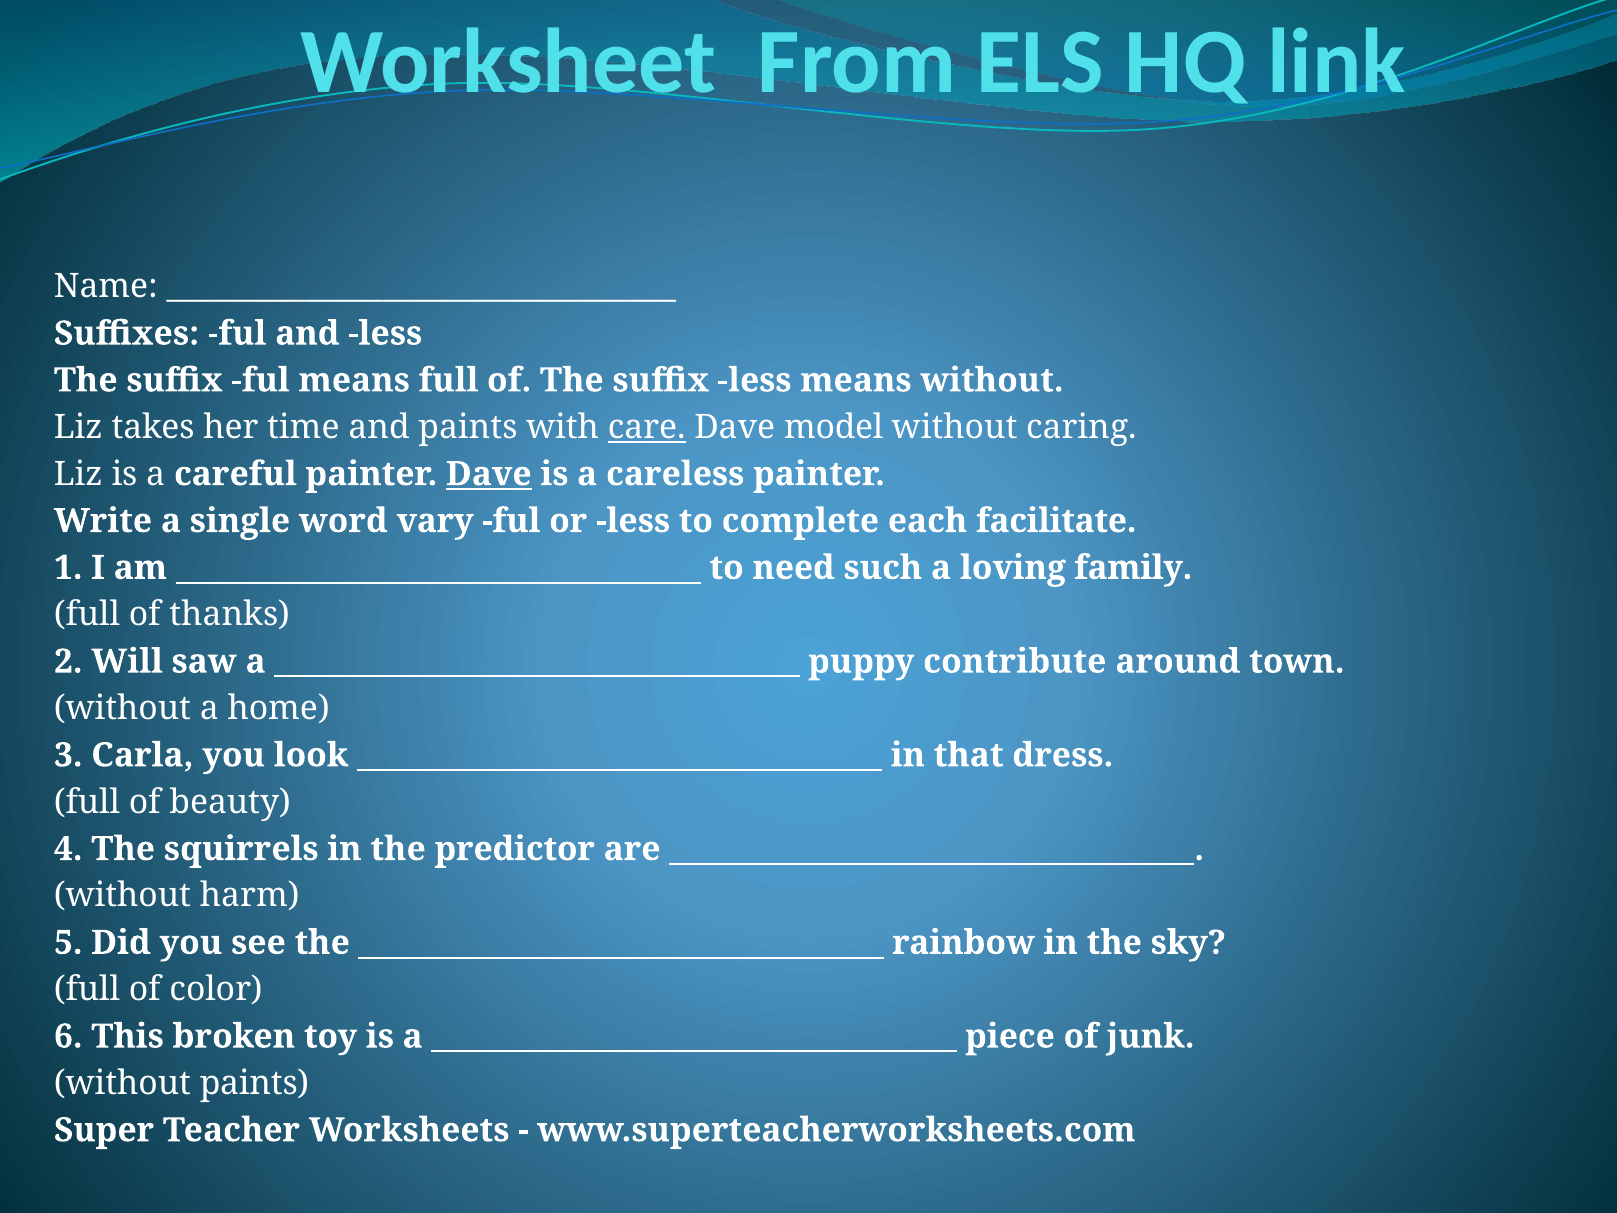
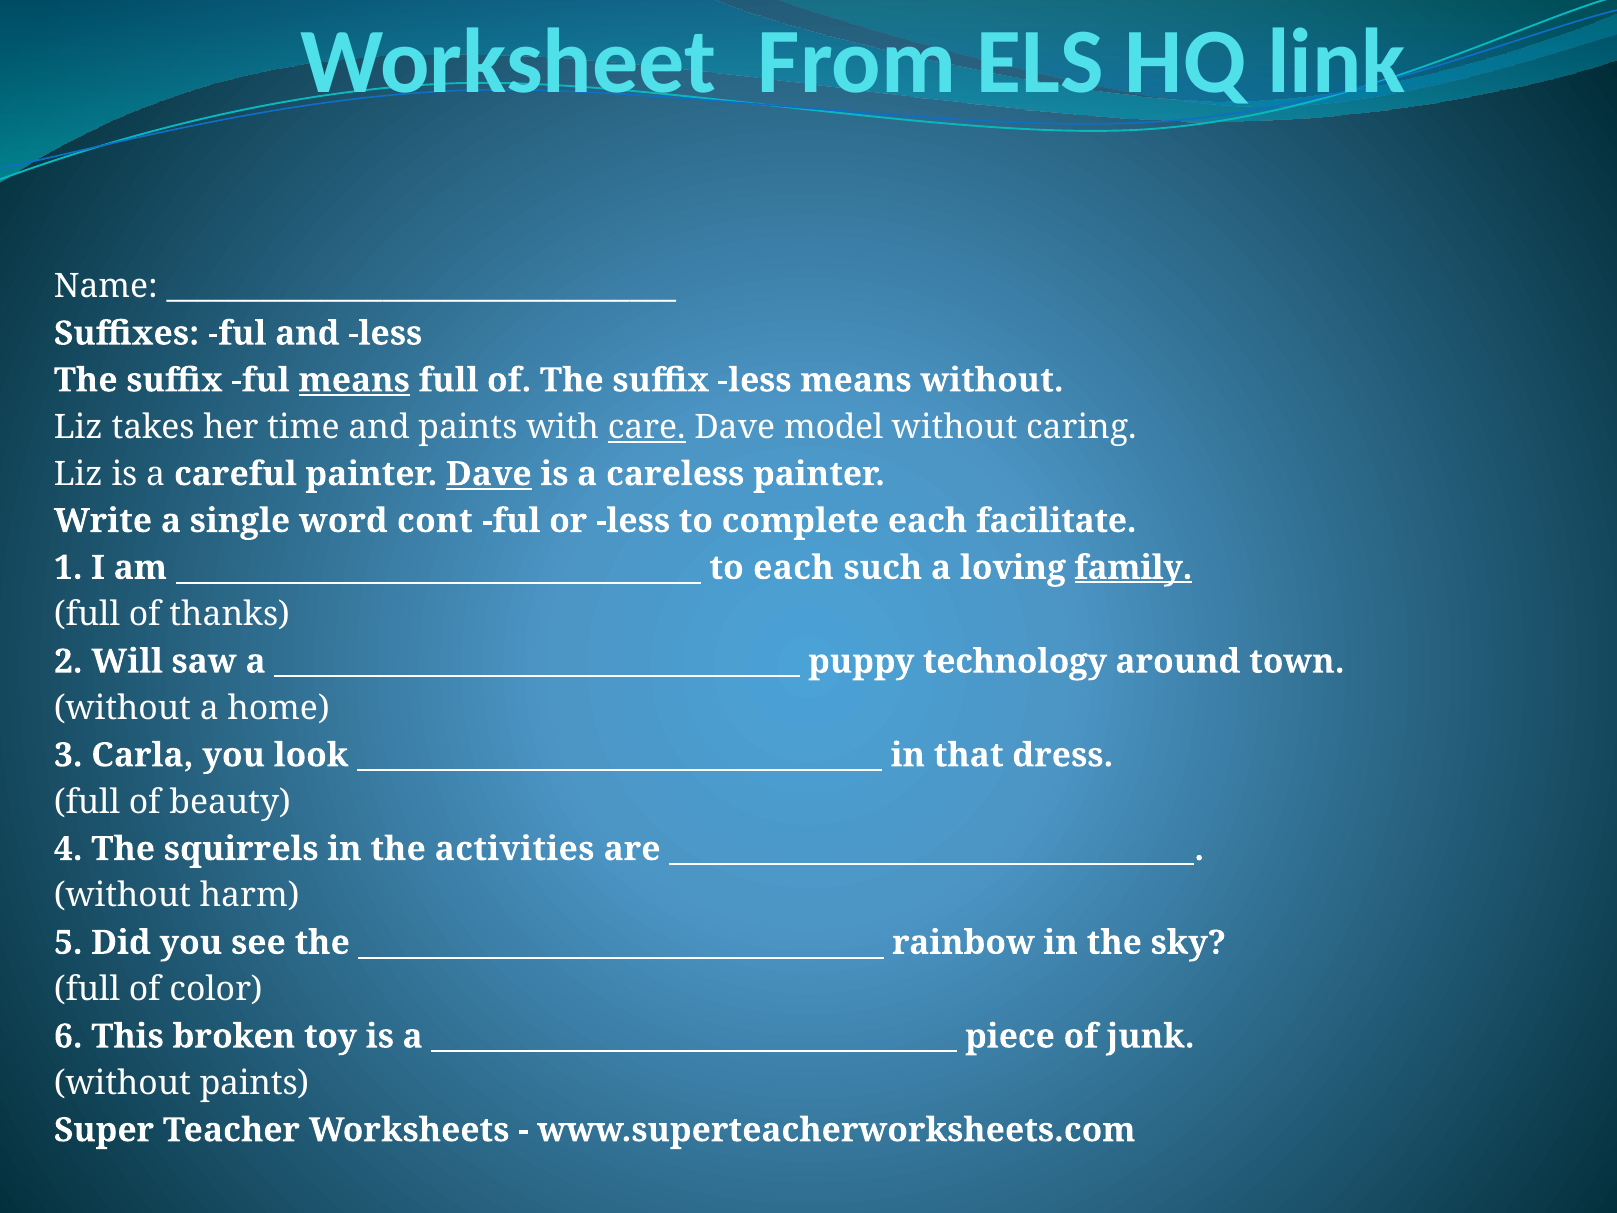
means at (354, 380) underline: none -> present
vary: vary -> cont
to need: need -> each
family underline: none -> present
contribute: contribute -> technology
predictor: predictor -> activities
